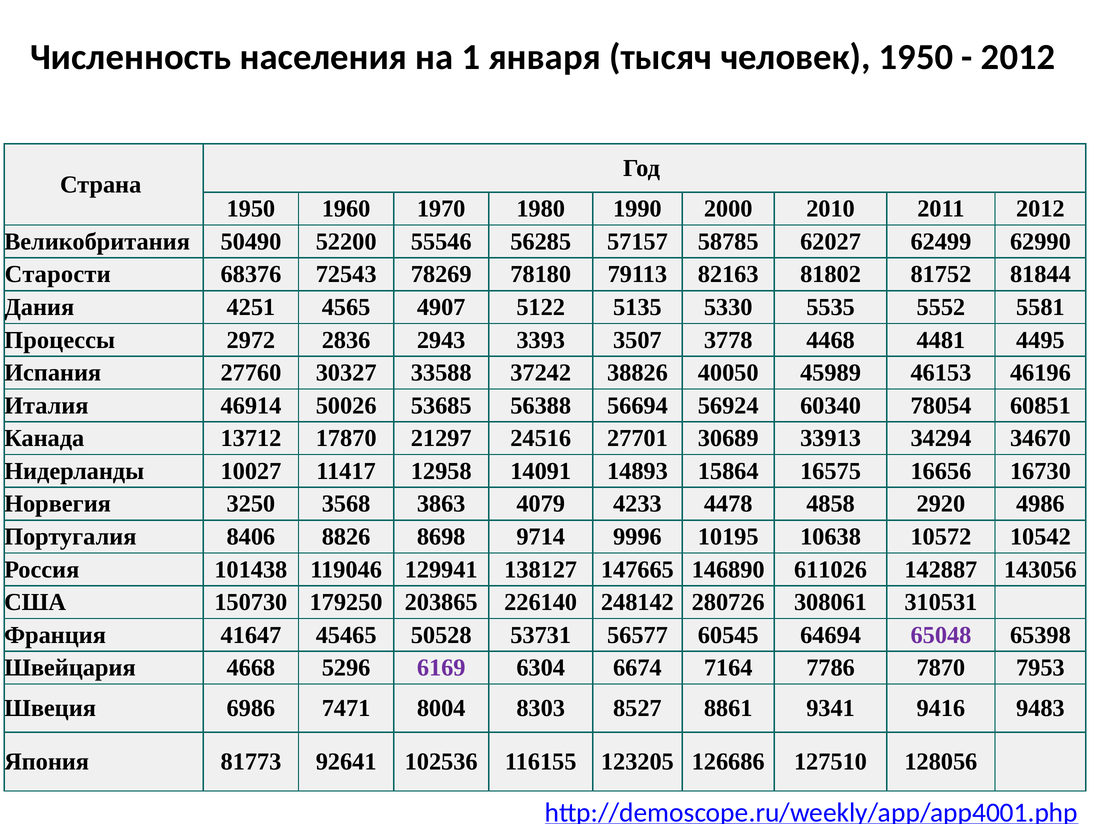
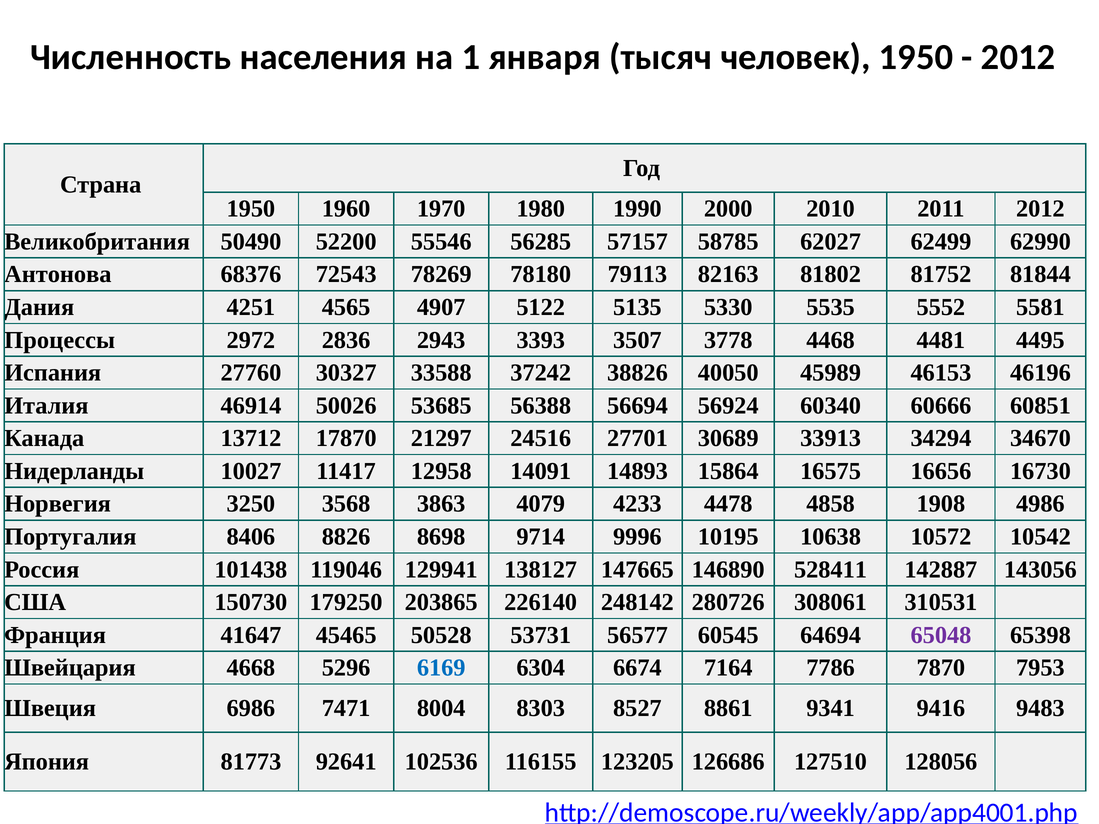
Старости: Старости -> Антонова
78054: 78054 -> 60666
2920: 2920 -> 1908
611026: 611026 -> 528411
6169 colour: purple -> blue
